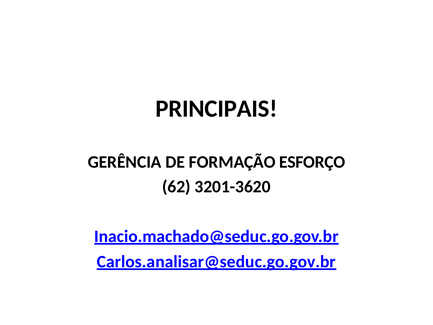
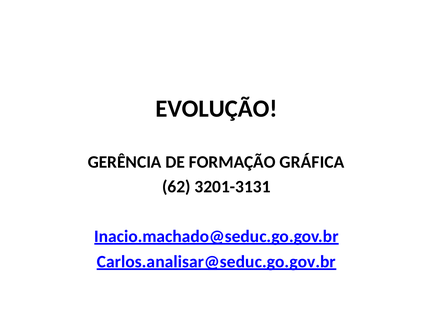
PRINCIPAIS: PRINCIPAIS -> EVOLUÇÃO
ESFORÇO: ESFORÇO -> GRÁFICA
3201-3620: 3201-3620 -> 3201-3131
